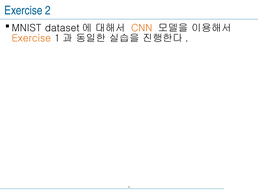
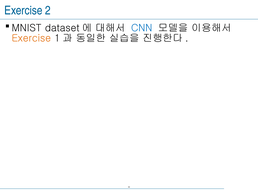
CNN colour: orange -> blue
